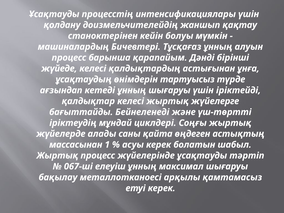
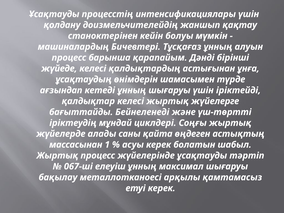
тартуысыз: тартуысыз -> шамасымен
